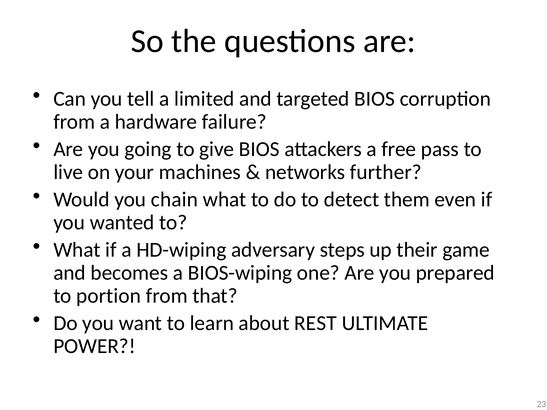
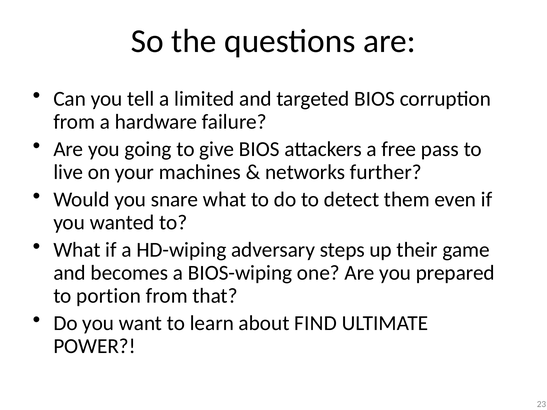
chain: chain -> snare
REST: REST -> FIND
